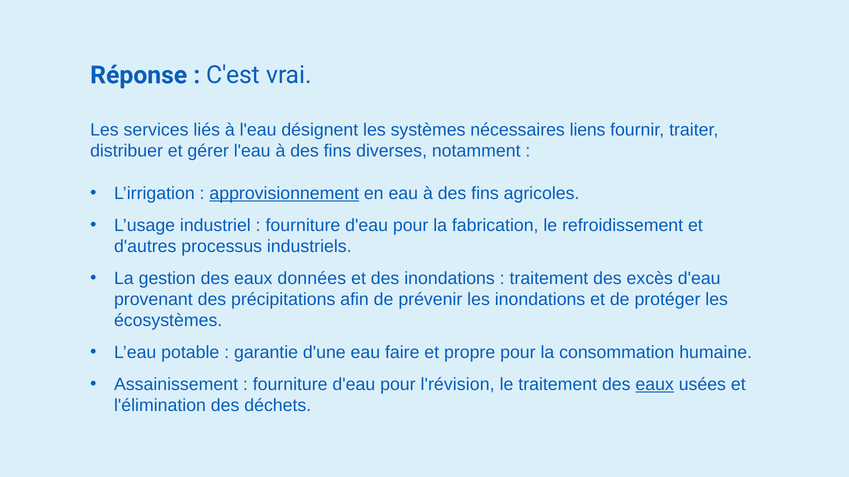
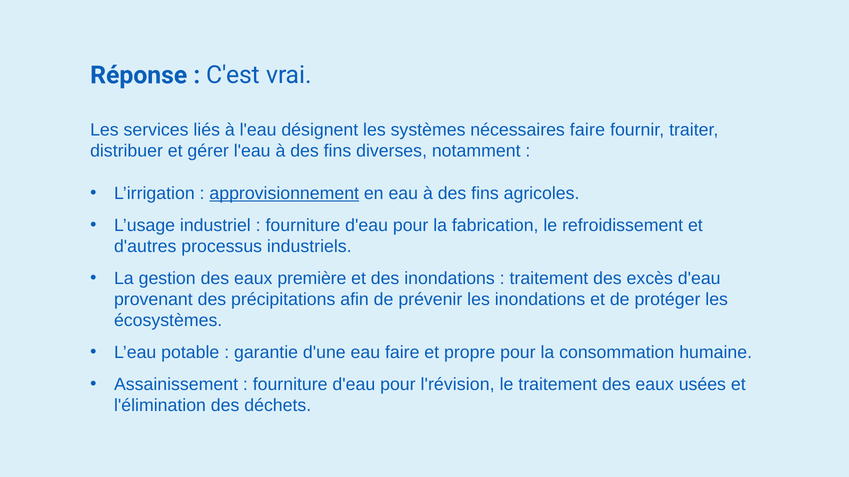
nécessaires liens: liens -> faire
données: données -> première
eaux at (655, 385) underline: present -> none
